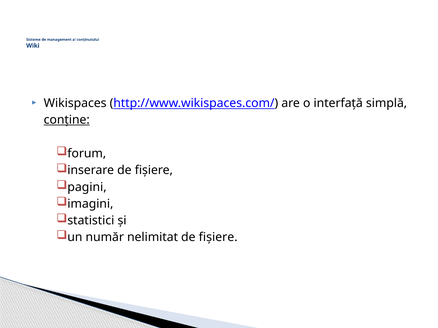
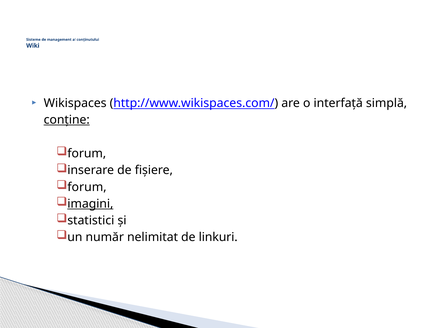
pagini at (87, 187): pagini -> forum
imagini underline: none -> present
nelimitat de fișiere: fișiere -> linkuri
